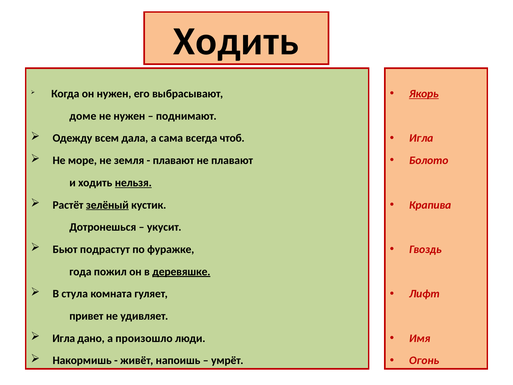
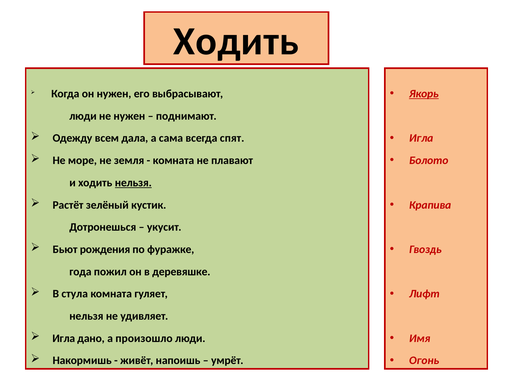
доме at (83, 116): доме -> люди
чтоб: чтоб -> спят
плавают at (174, 160): плавают -> комната
зелёный underline: present -> none
подрастут: подрастут -> рождения
деревяшке underline: present -> none
привет at (86, 316): привет -> нельзя
